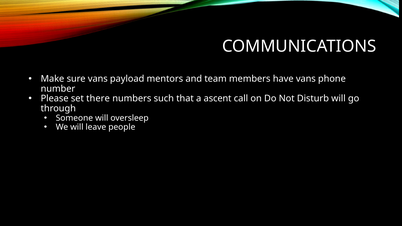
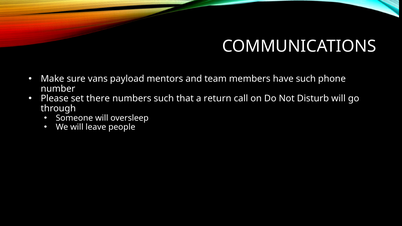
have vans: vans -> such
ascent: ascent -> return
